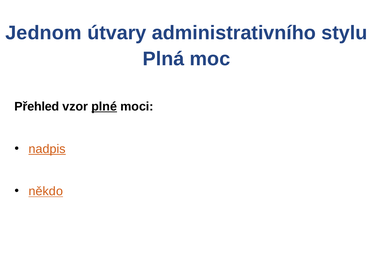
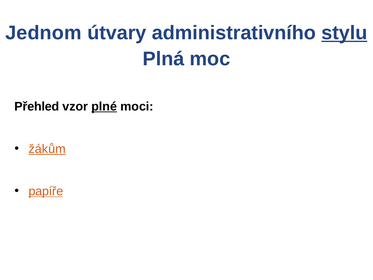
stylu underline: none -> present
nadpis: nadpis -> žákům
někdo: někdo -> papíře
